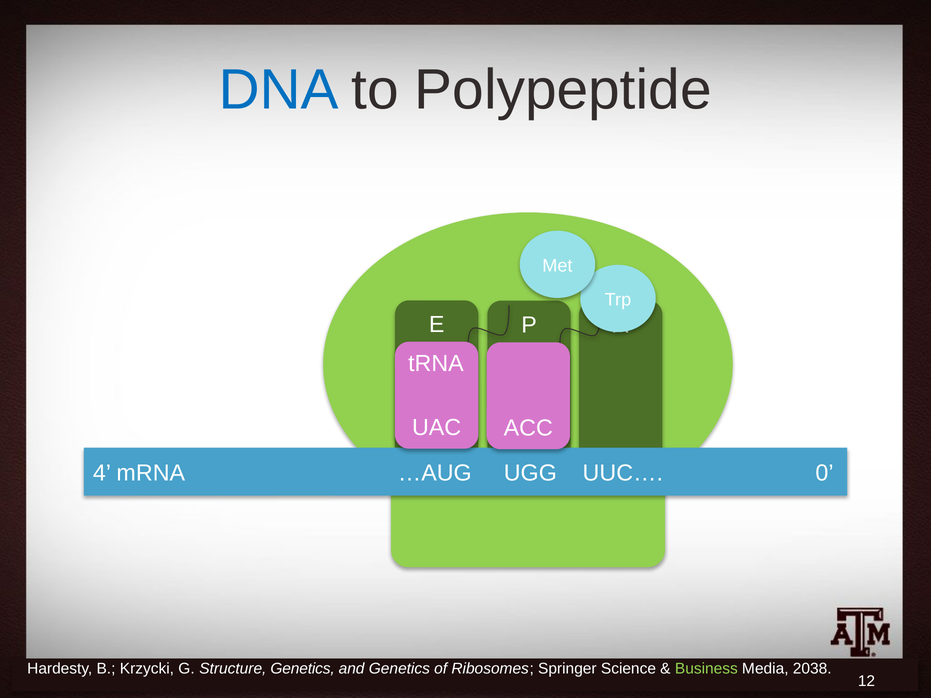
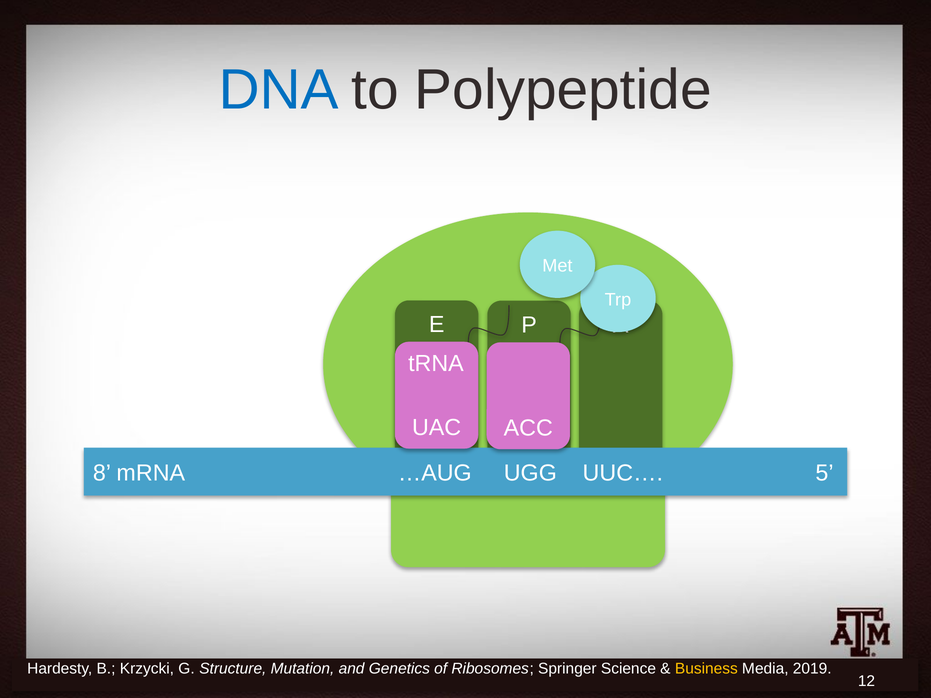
4: 4 -> 8
0: 0 -> 5
Structure Genetics: Genetics -> Mutation
Business colour: light green -> yellow
2038: 2038 -> 2019
